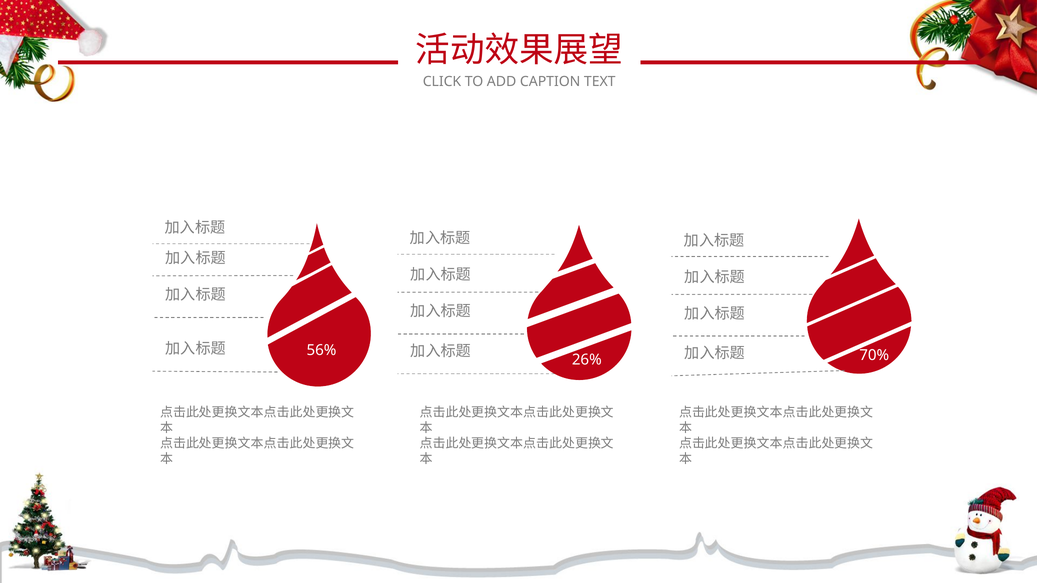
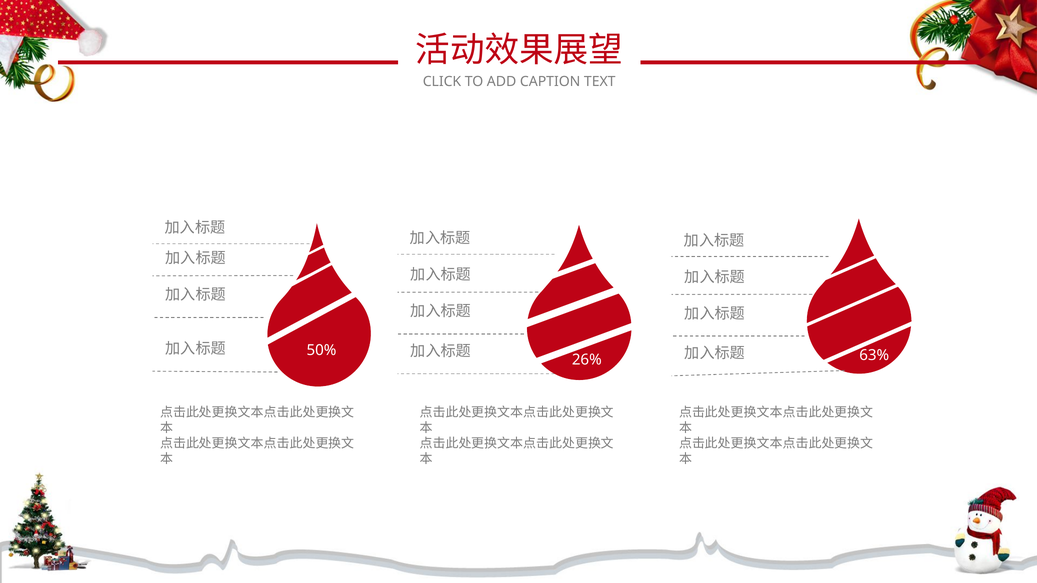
56%: 56% -> 50%
70%: 70% -> 63%
